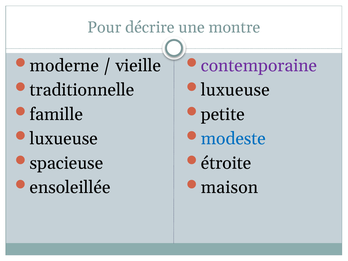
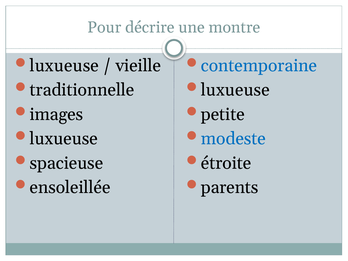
moderne at (64, 66): moderne -> luxueuse
contemporaine colour: purple -> blue
famille: famille -> images
maison: maison -> parents
